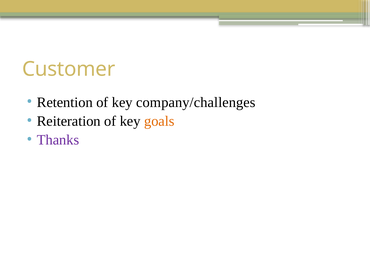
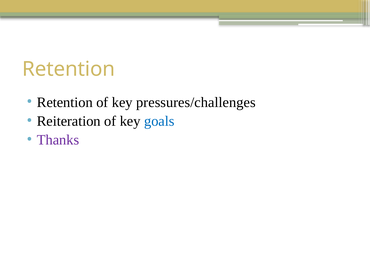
Customer at (69, 69): Customer -> Retention
company/challenges: company/challenges -> pressures/challenges
goals colour: orange -> blue
